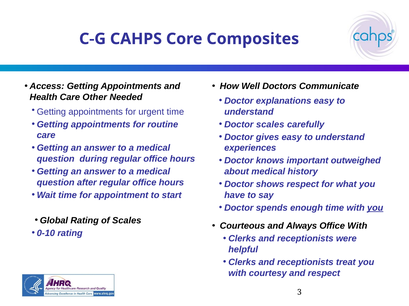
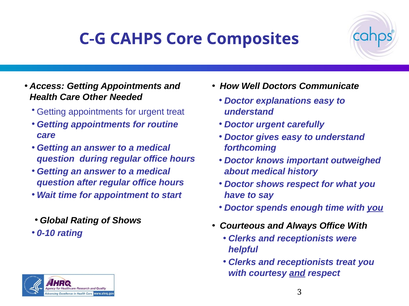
urgent time: time -> treat
Doctor scales: scales -> urgent
experiences: experiences -> forthcoming
of Scales: Scales -> Shows
and at (297, 274) underline: none -> present
